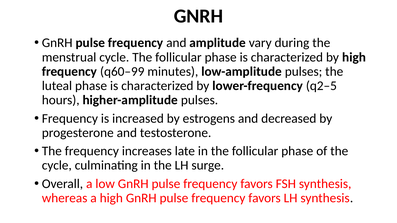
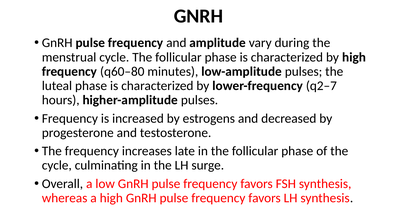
q60–99: q60–99 -> q60–80
q2–5: q2–5 -> q2–7
